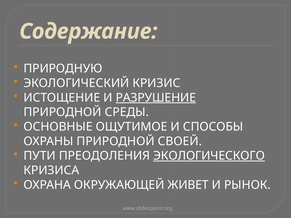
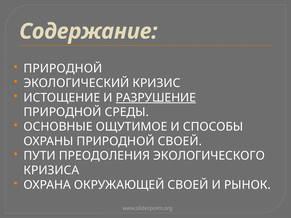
ПРИРОДНУЮ at (63, 69): ПРИРОДНУЮ -> ПРИРОДНОЙ
ЭКОЛОГИЧЕСКОГО underline: present -> none
ОКРУЖАЮЩЕЙ ЖИВЕТ: ЖИВЕТ -> СВОЕЙ
